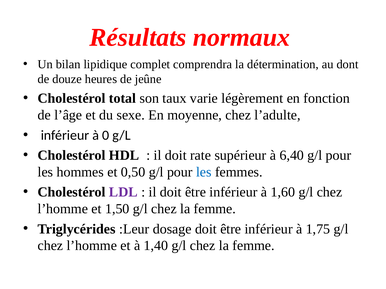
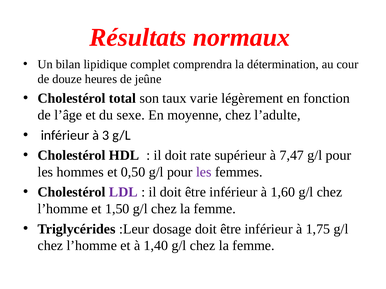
dont: dont -> cour
0: 0 -> 3
6,40: 6,40 -> 7,47
les at (204, 172) colour: blue -> purple
